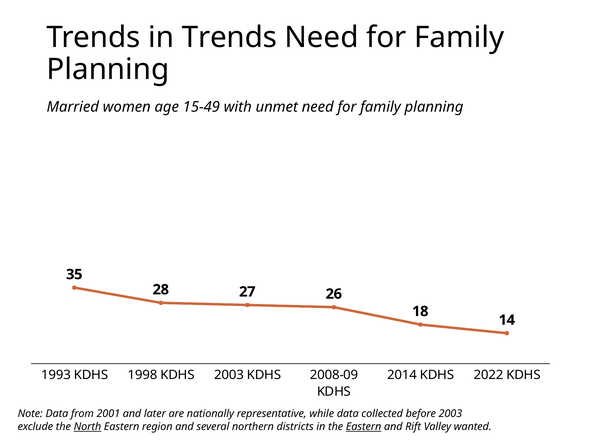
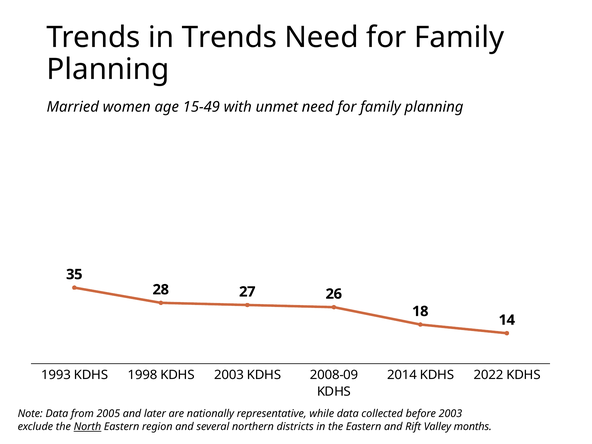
2001: 2001 -> 2005
Eastern at (364, 427) underline: present -> none
wanted: wanted -> months
